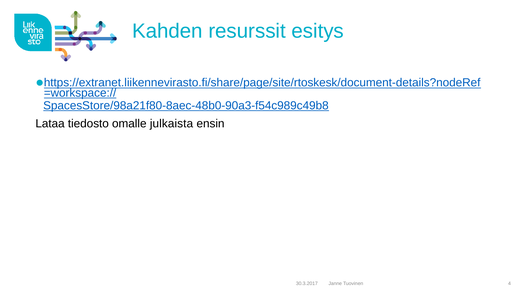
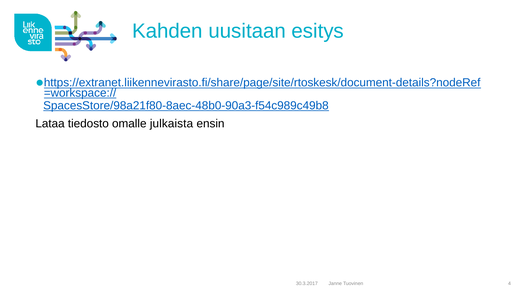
resurssit: resurssit -> uusitaan
